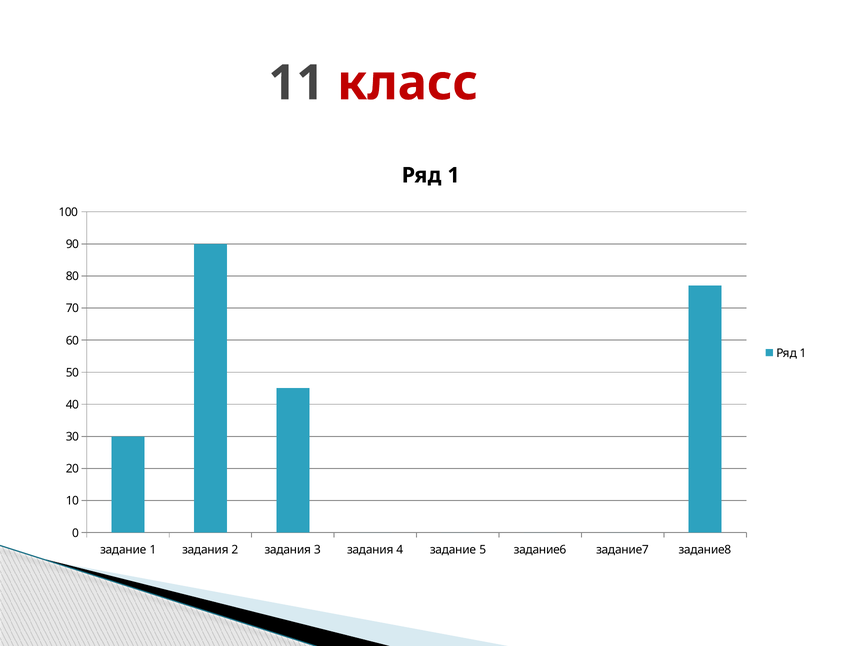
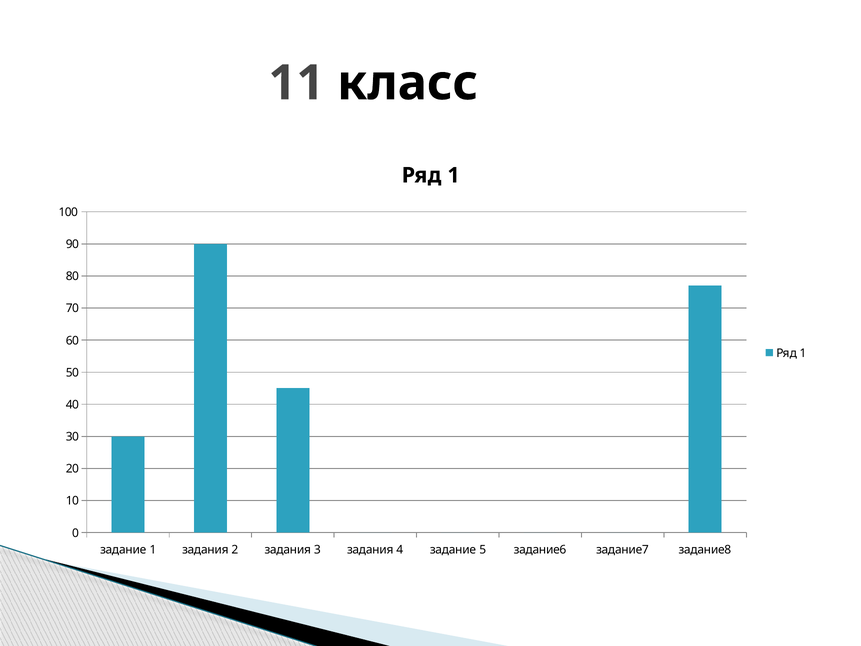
класс colour: red -> black
